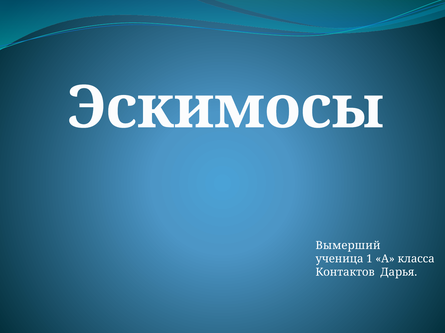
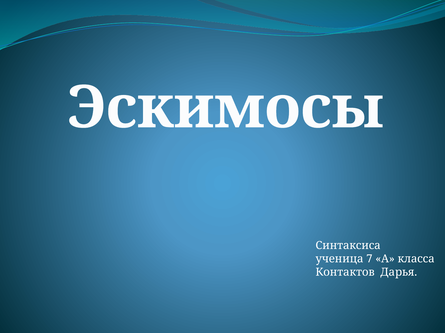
Вымерший: Вымерший -> Синтаксиса
1: 1 -> 7
